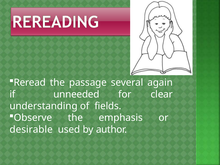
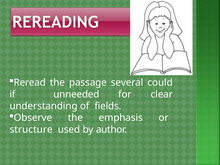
again: again -> could
desirable: desirable -> structure
